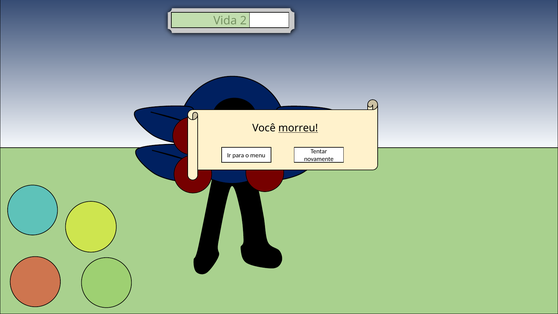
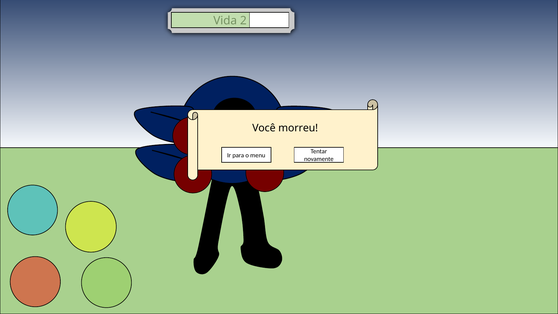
morreu underline: present -> none
